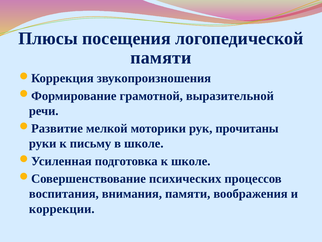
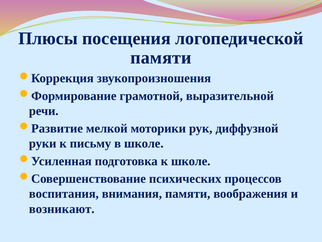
прочитаны: прочитаны -> диффузной
коррекции: коррекции -> возникают
